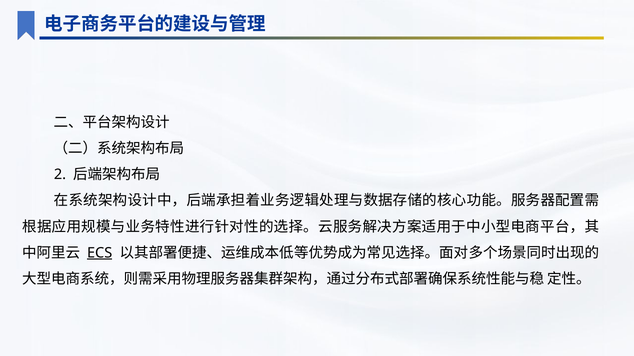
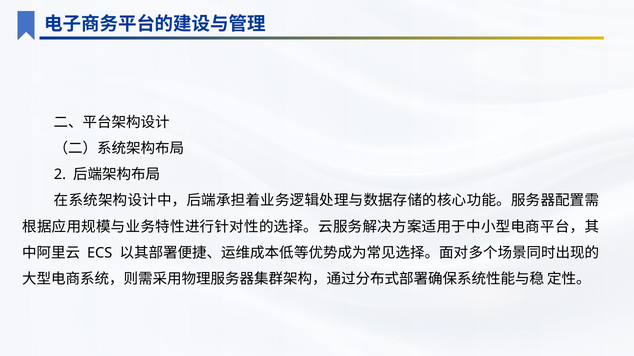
ECS underline: present -> none
